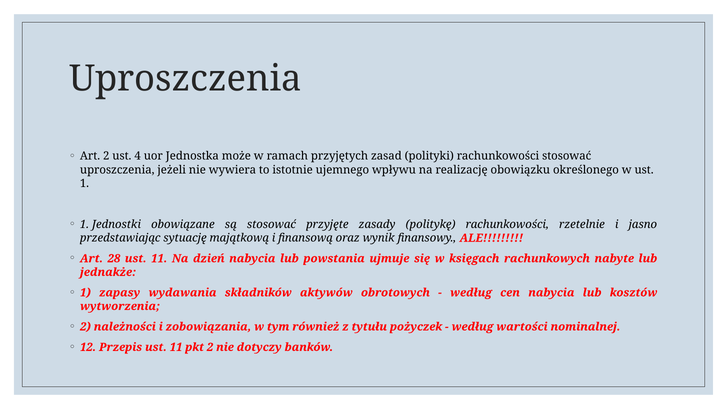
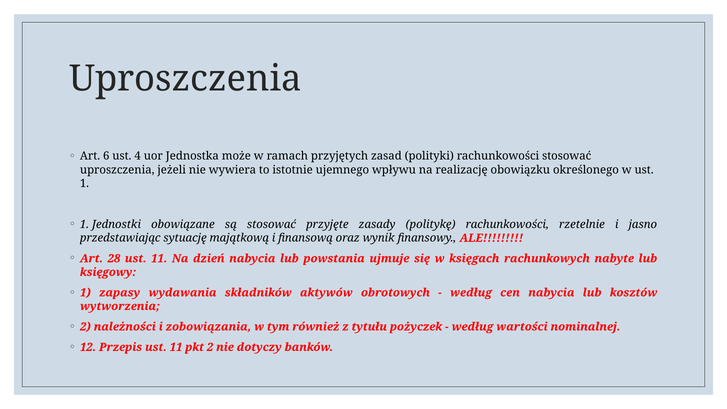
Art 2: 2 -> 6
jednakże: jednakże -> księgowy
